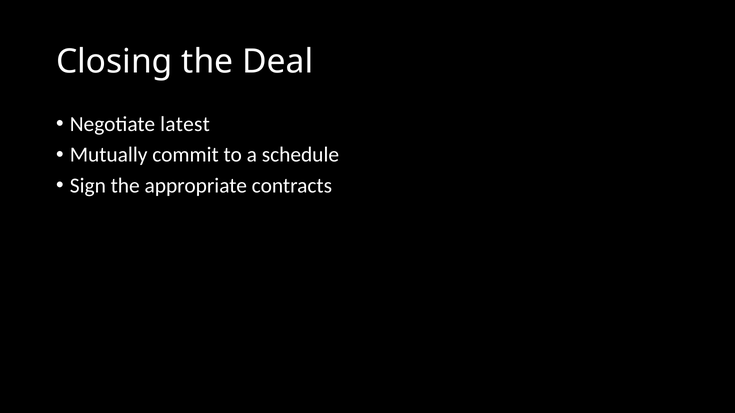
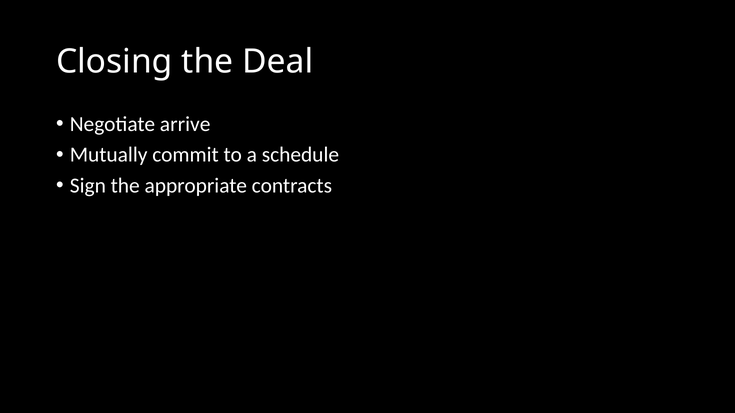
latest: latest -> arrive
